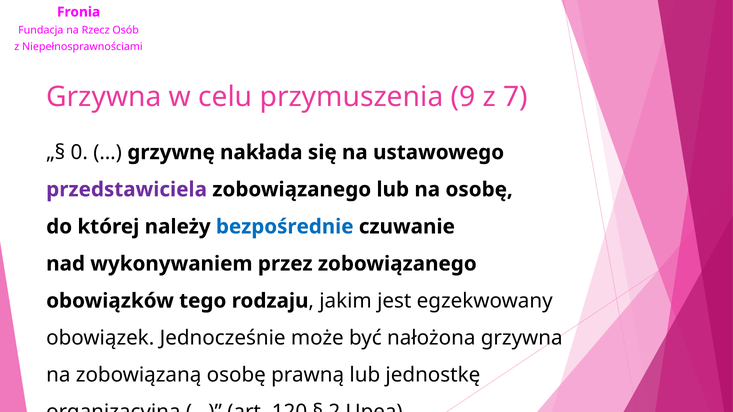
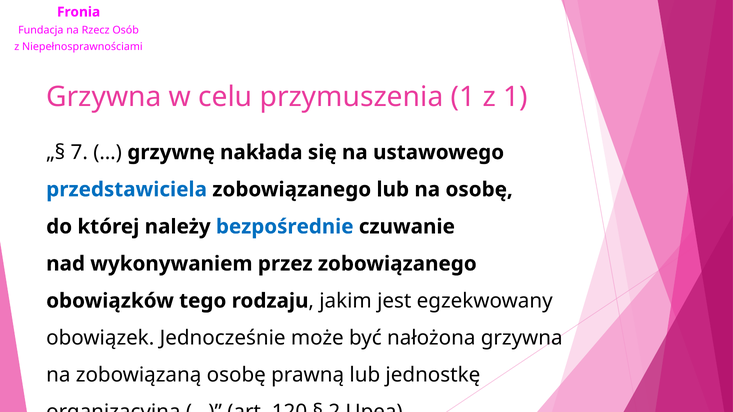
przymuszenia 9: 9 -> 1
z 7: 7 -> 1
0: 0 -> 7
przedstawiciela colour: purple -> blue
